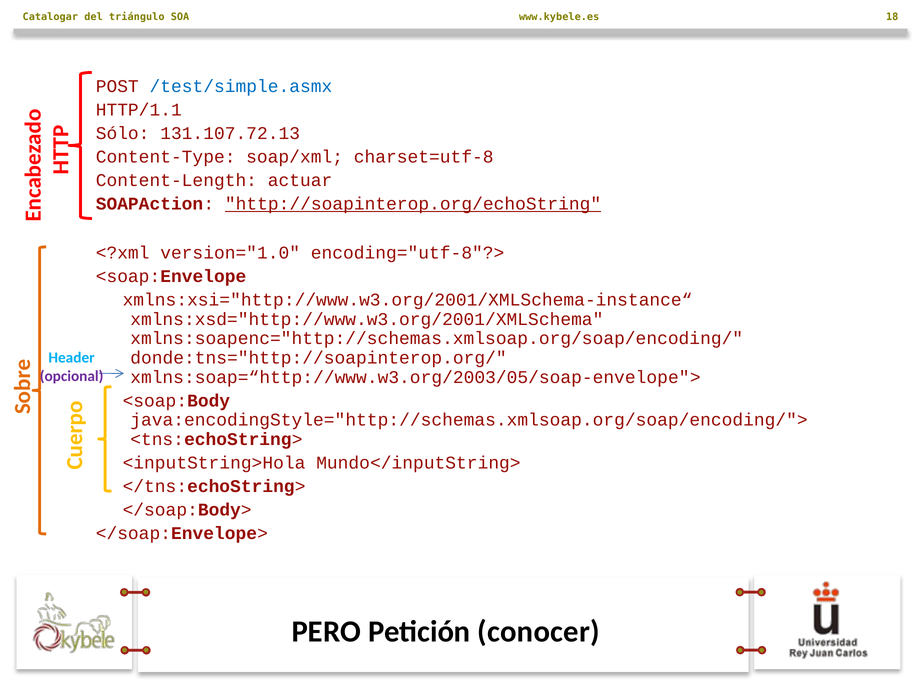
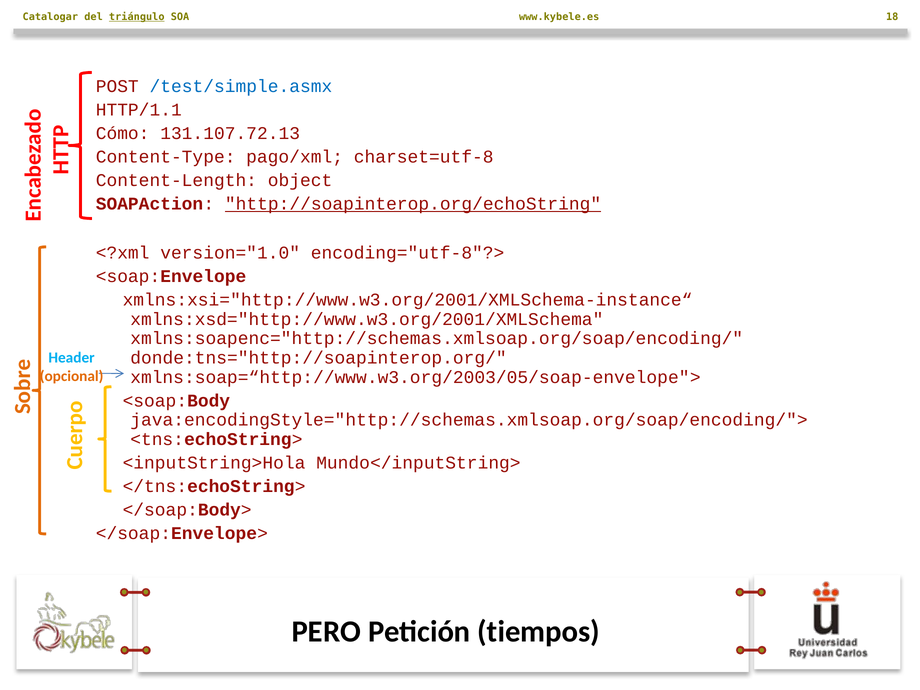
triángulo underline: none -> present
Sólo: Sólo -> Cómo
soap/xml: soap/xml -> pago/xml
actuar: actuar -> object
opcional colour: purple -> orange
conocer: conocer -> tiempos
